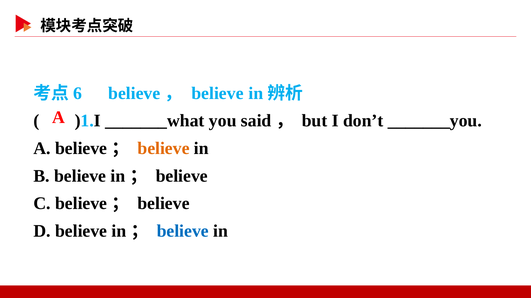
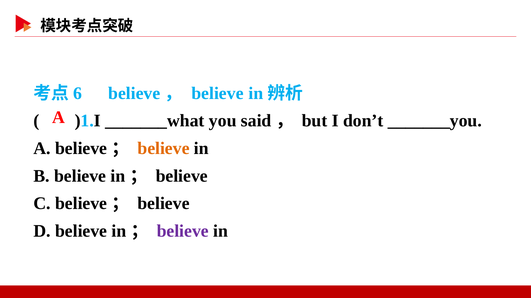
believe at (183, 232) colour: blue -> purple
